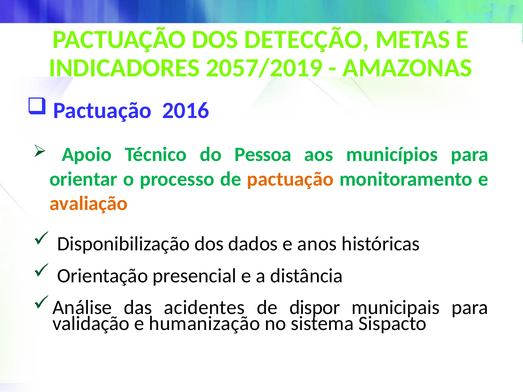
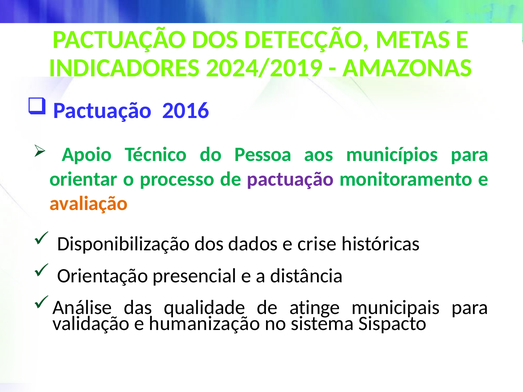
2057/2019: 2057/2019 -> 2024/2019
pactuação at (290, 179) colour: orange -> purple
anos: anos -> crise
acidentes: acidentes -> qualidade
dispor: dispor -> atinge
